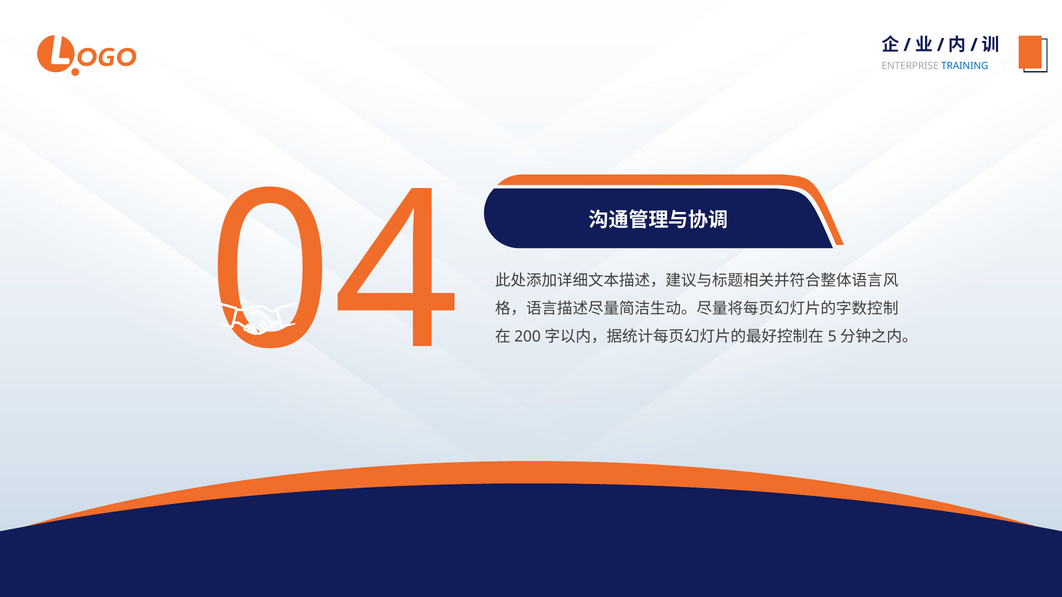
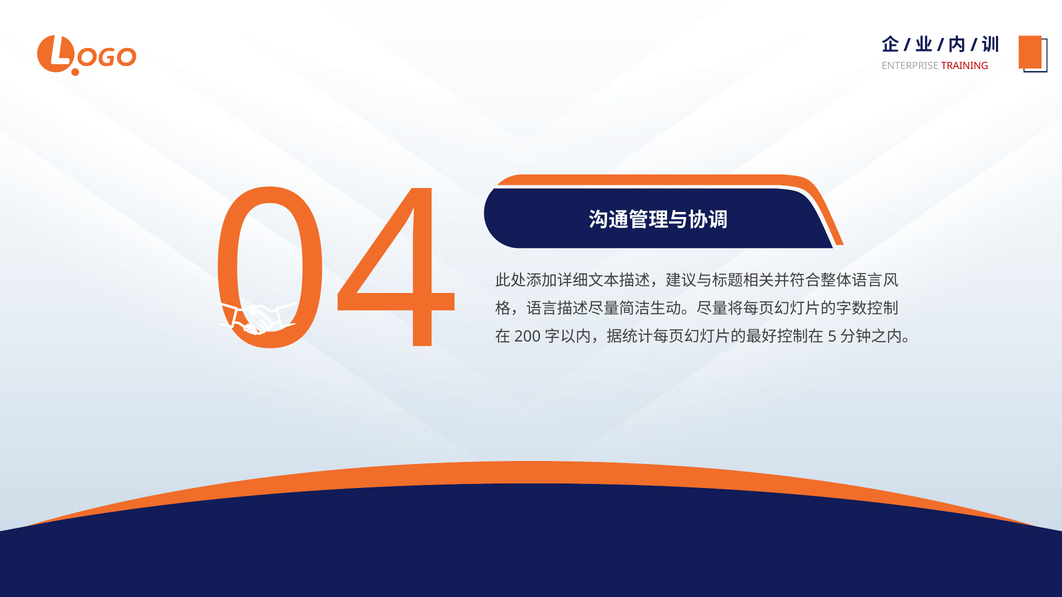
TRAINING colour: blue -> red
